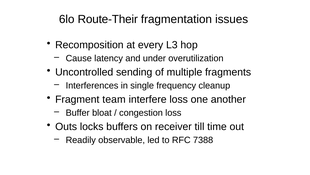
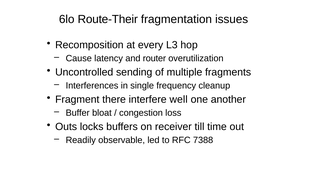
under: under -> router
team: team -> there
interfere loss: loss -> well
